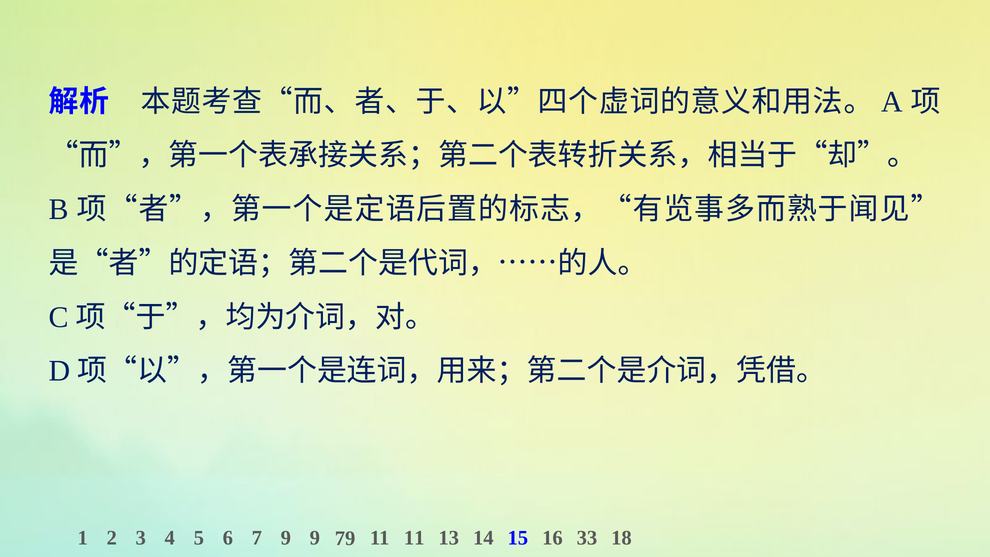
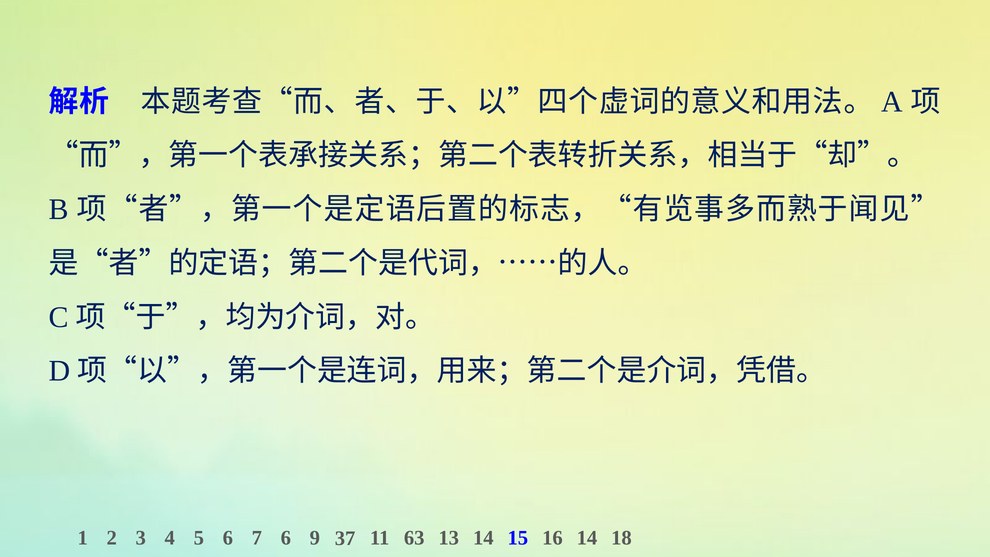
7 9: 9 -> 6
79: 79 -> 37
11 11: 11 -> 63
16 33: 33 -> 14
